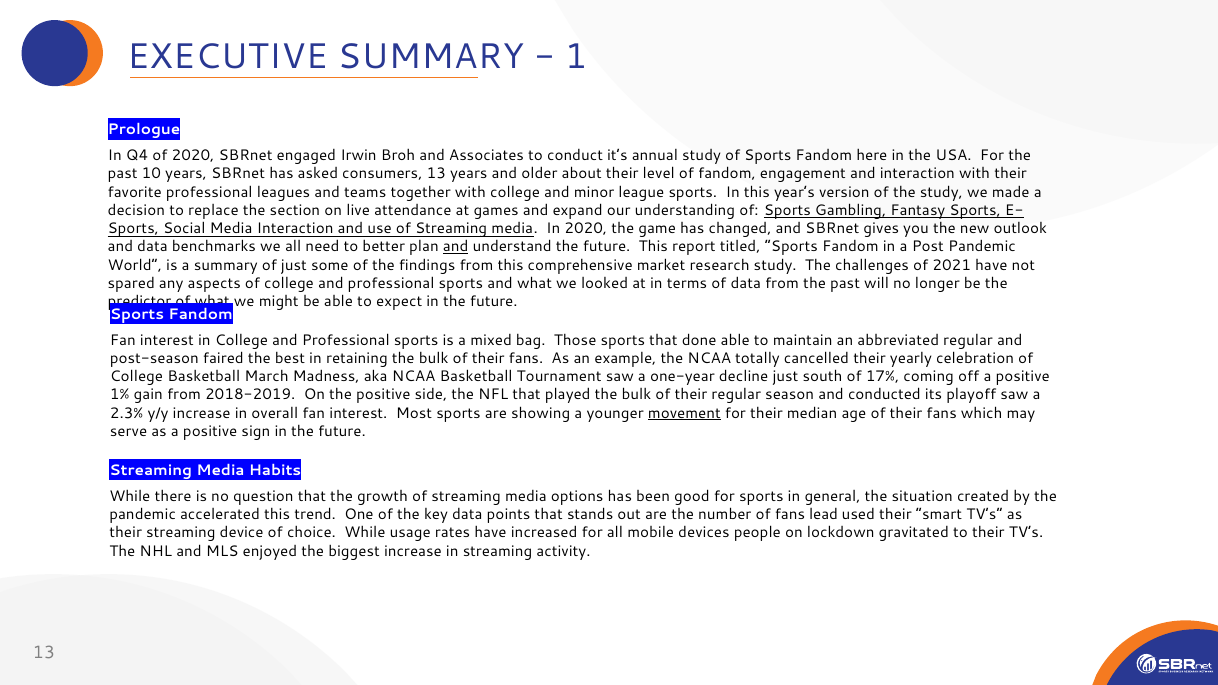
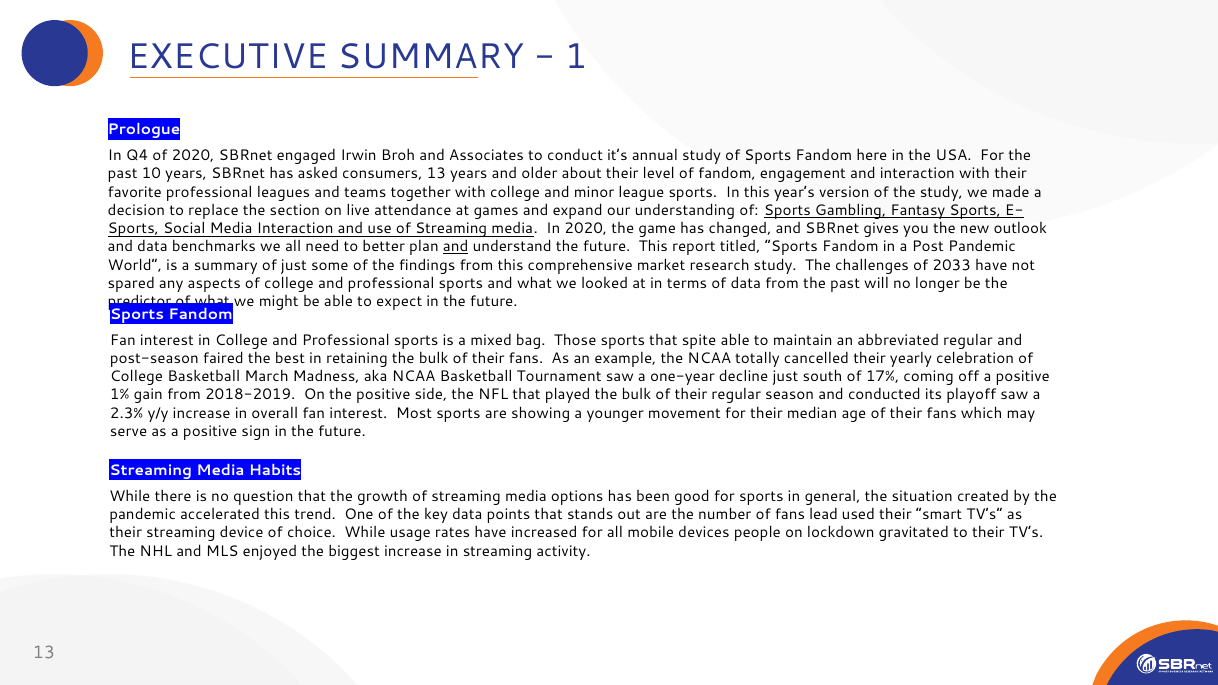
2021: 2021 -> 2033
done: done -> spite
movement underline: present -> none
